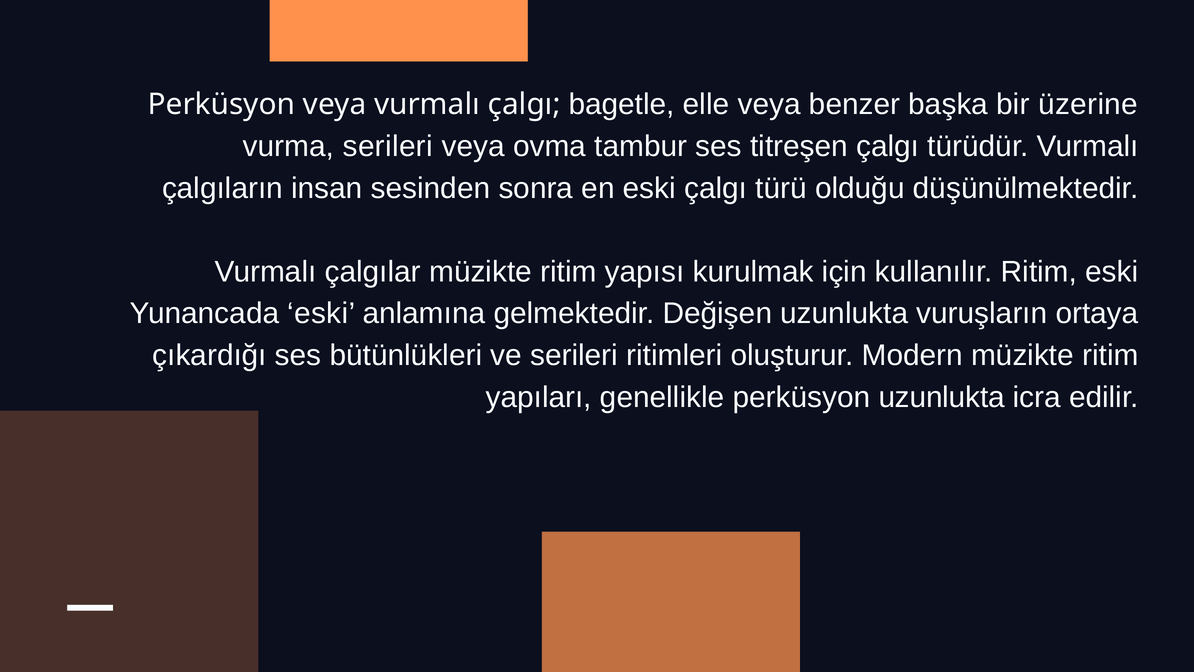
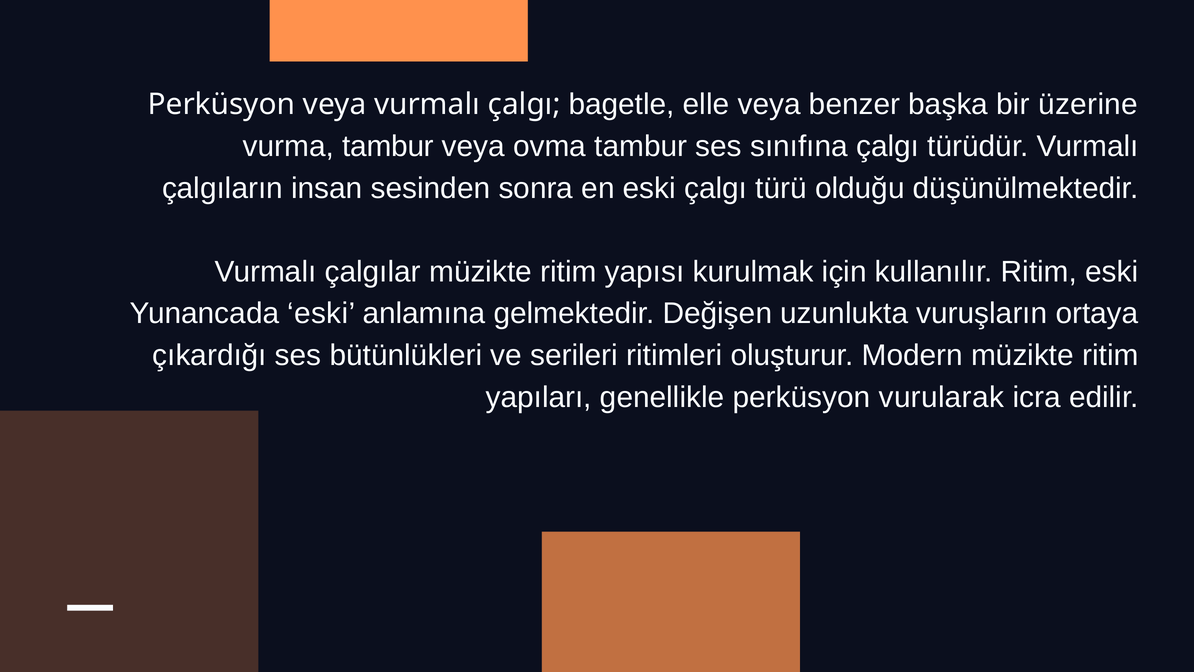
vurma serileri: serileri -> tambur
titreşen: titreşen -> sınıfına
perküsyon uzunlukta: uzunlukta -> vurularak
